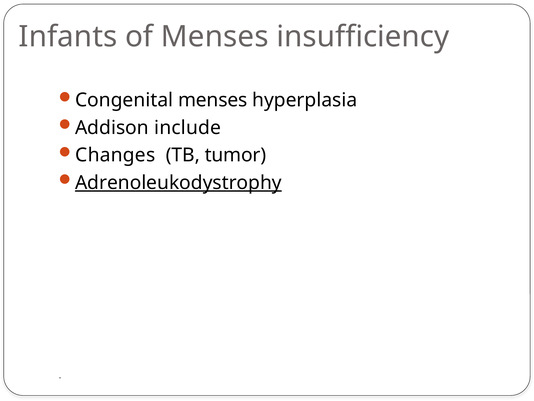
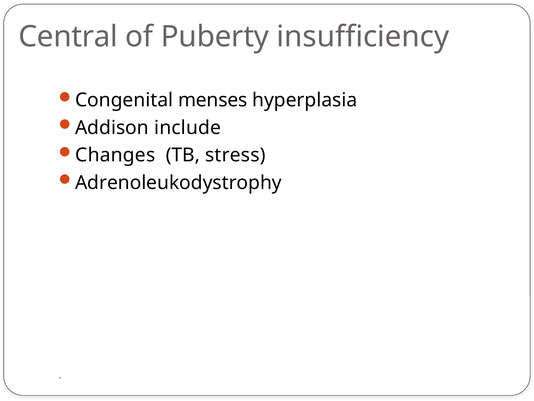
Infants: Infants -> Central
of Menses: Menses -> Puberty
tumor: tumor -> stress
Adrenoleukodystrophy underline: present -> none
